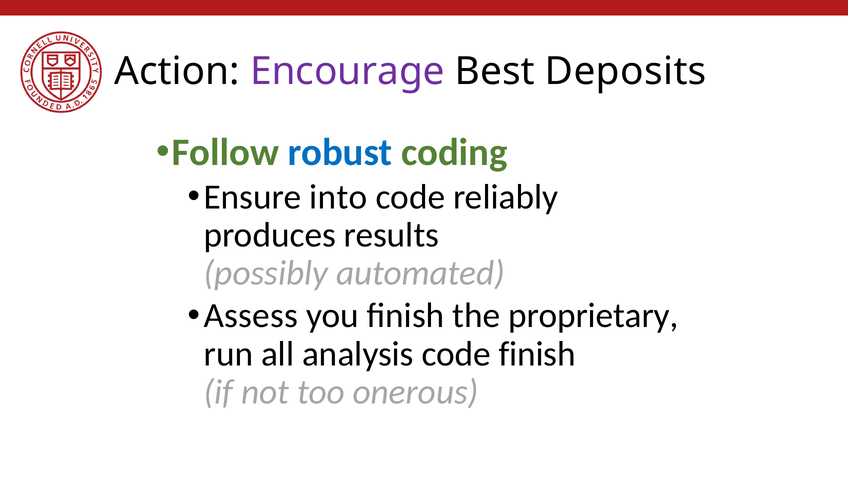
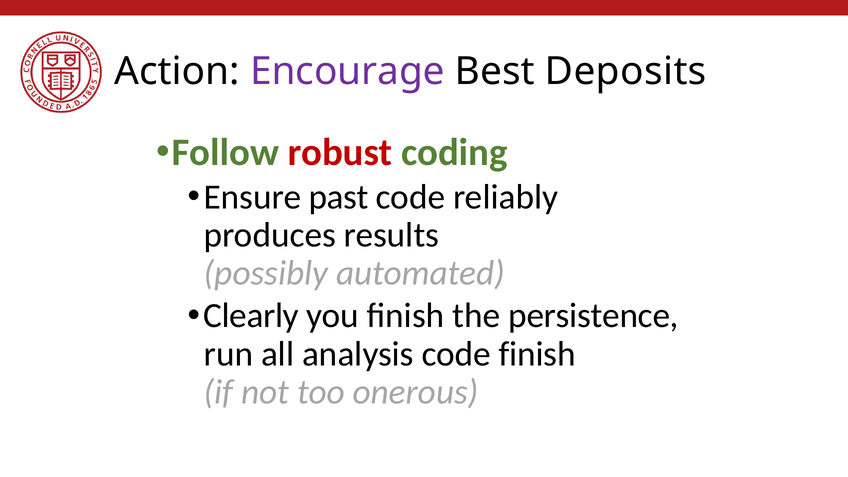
robust colour: blue -> red
into: into -> past
Assess: Assess -> Clearly
proprietary: proprietary -> persistence
